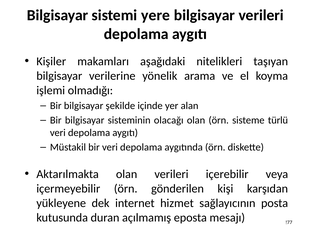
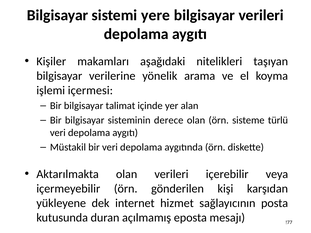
olmadığı: olmadığı -> içermesi
şekilde: şekilde -> talimat
olacağı: olacağı -> derece
